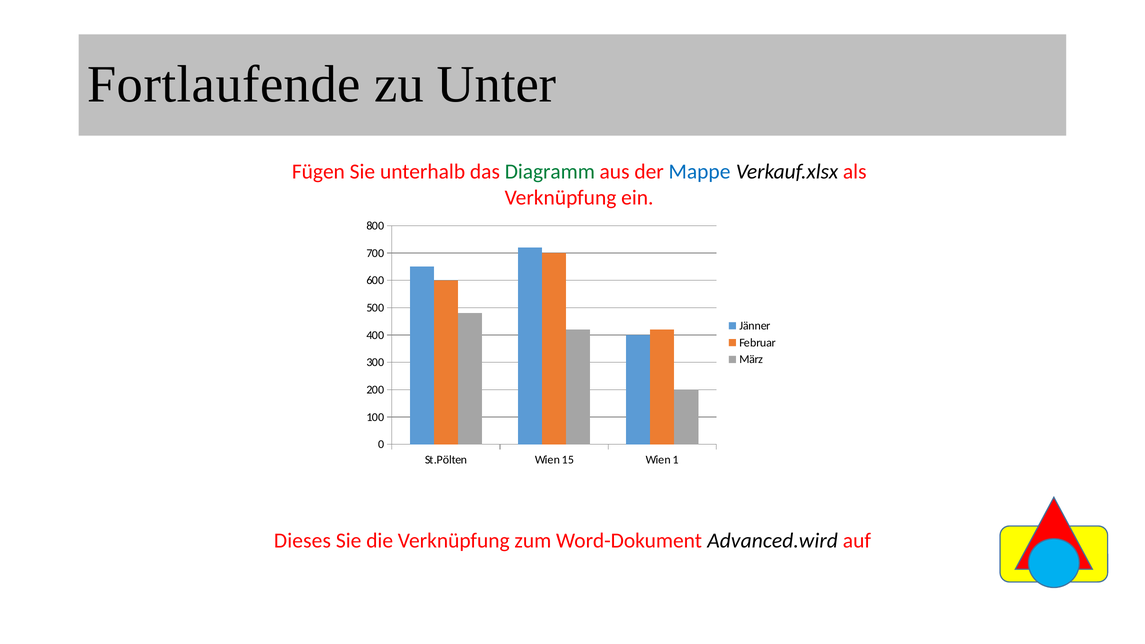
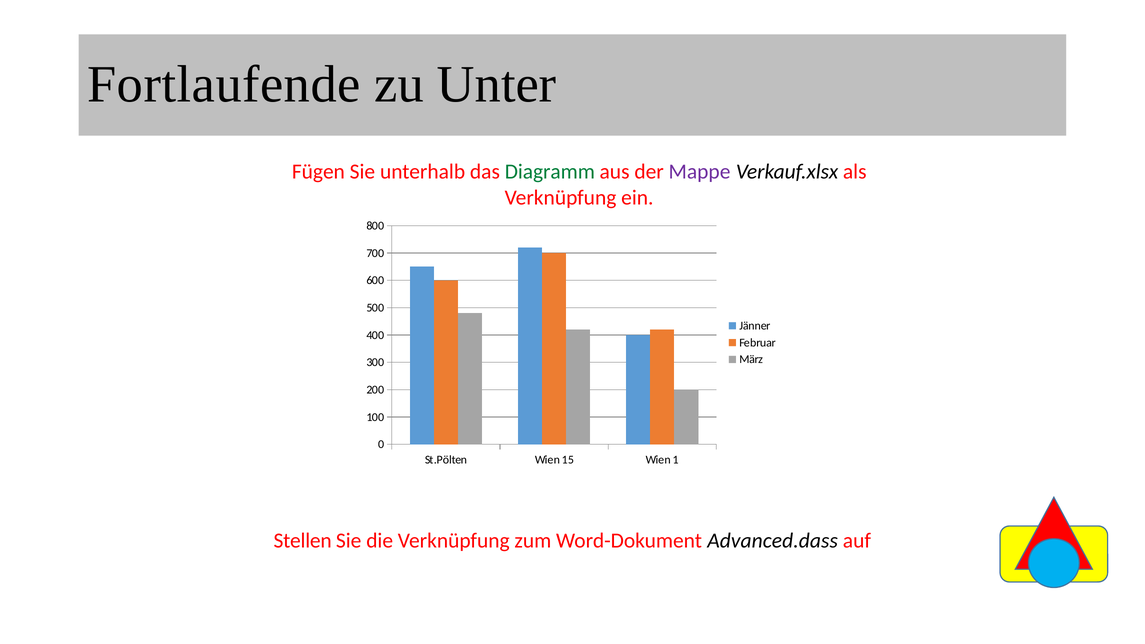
Mappe colour: blue -> purple
Dieses: Dieses -> Stellen
Advanced.wird: Advanced.wird -> Advanced.dass
